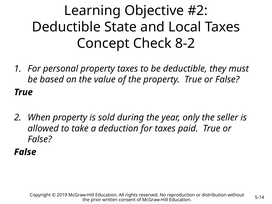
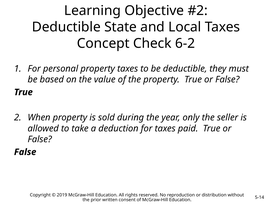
8-2: 8-2 -> 6-2
